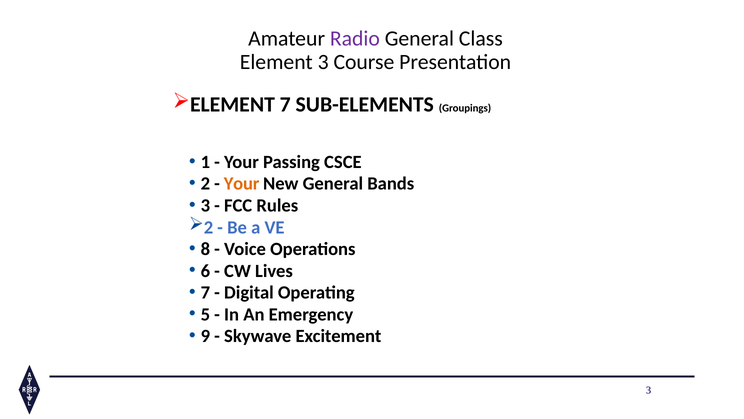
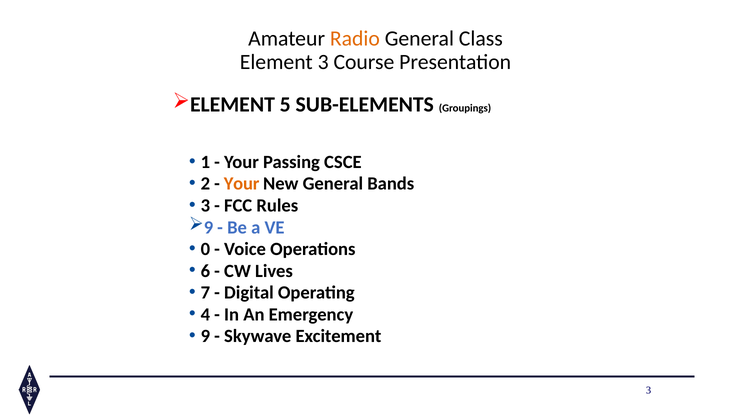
Radio colour: purple -> orange
ELEMENT 7: 7 -> 5
2 at (208, 227): 2 -> 9
8: 8 -> 0
5: 5 -> 4
